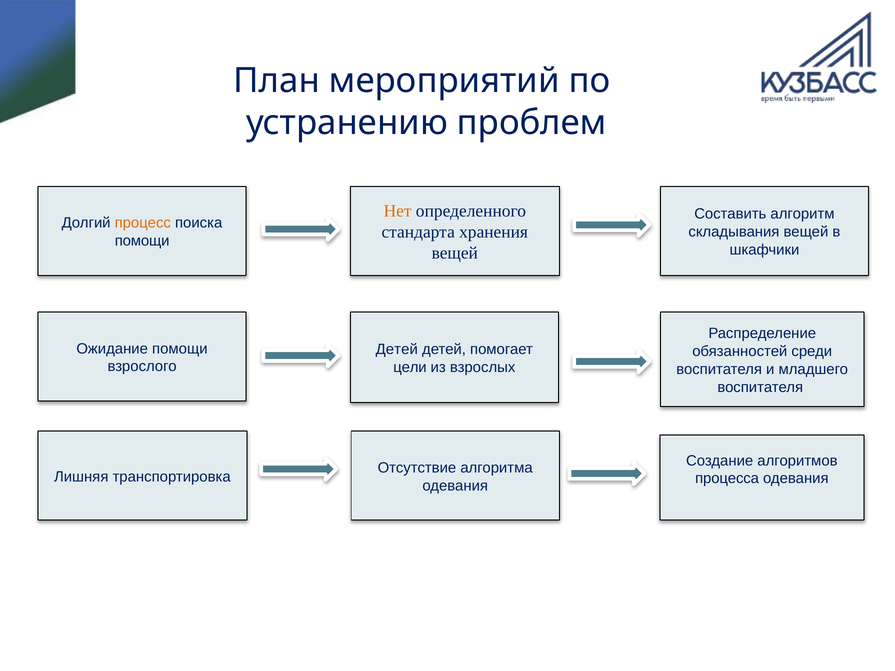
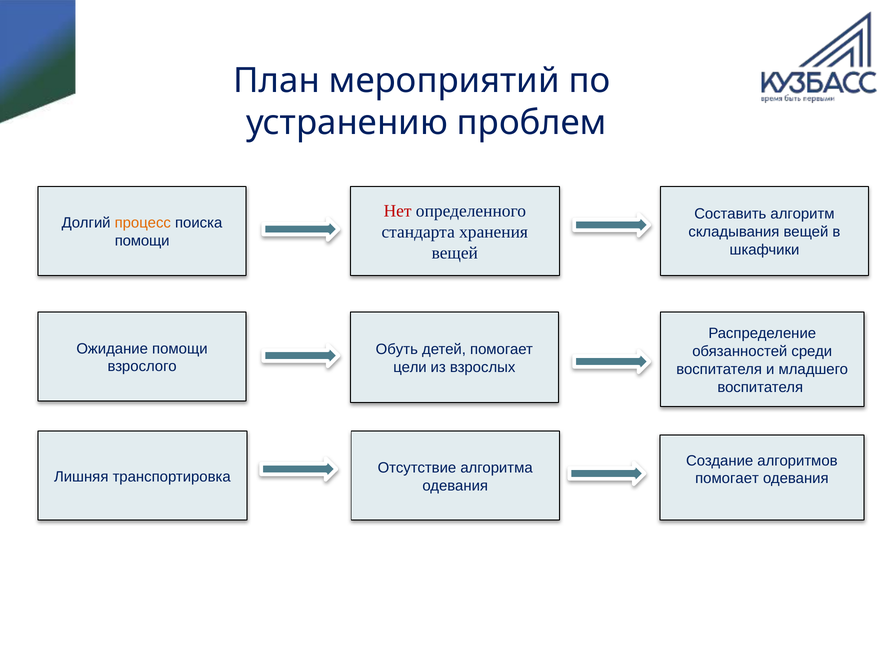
Нет colour: orange -> red
Детей at (397, 349): Детей -> Обуть
процесса at (727, 479): процесса -> помогает
